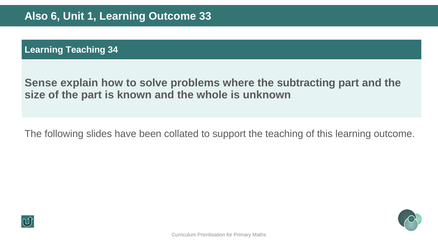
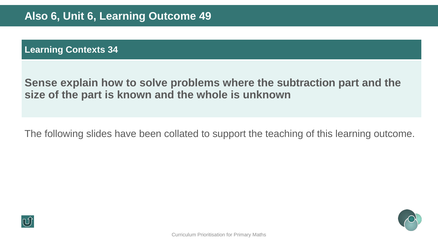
Unit 1: 1 -> 6
33: 33 -> 49
Learning Teaching: Teaching -> Contexts
subtracting: subtracting -> subtraction
